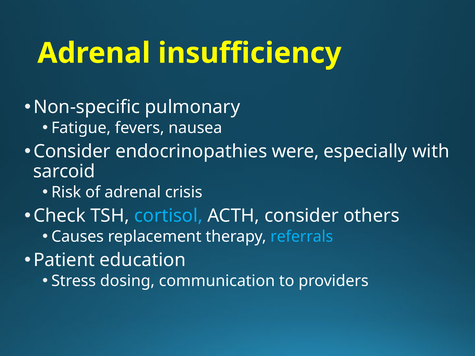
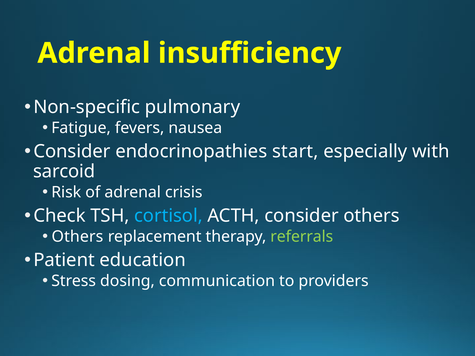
were: were -> start
Causes at (78, 237): Causes -> Others
referrals colour: light blue -> light green
